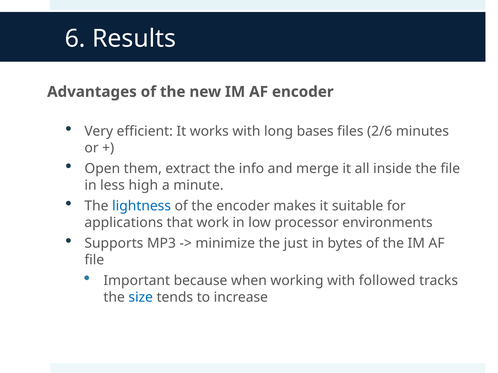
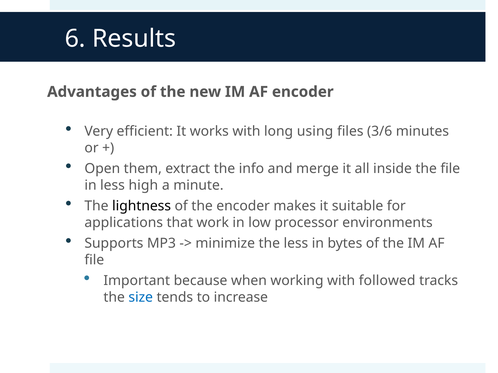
bases: bases -> using
2/6: 2/6 -> 3/6
lightness colour: blue -> black
the just: just -> less
